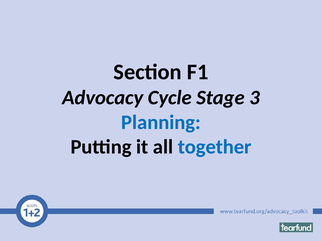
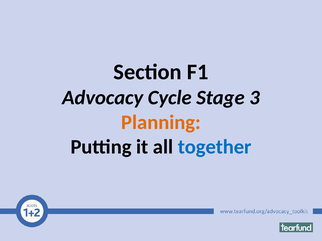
Planning colour: blue -> orange
